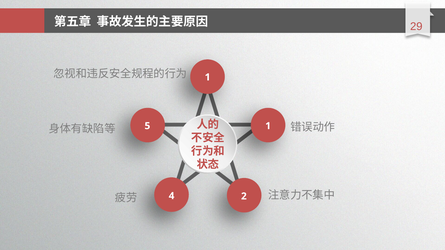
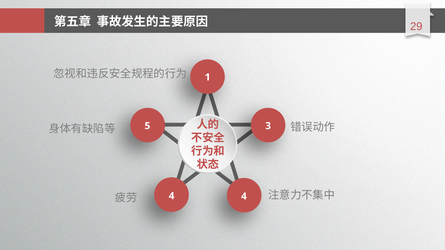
5 1: 1 -> 3
4 2: 2 -> 4
